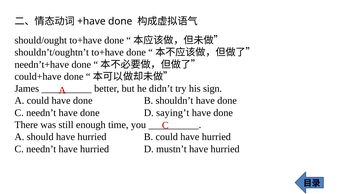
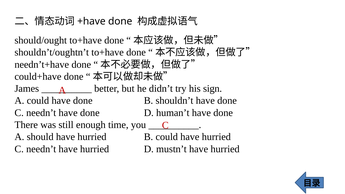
saying’t: saying’t -> human’t
